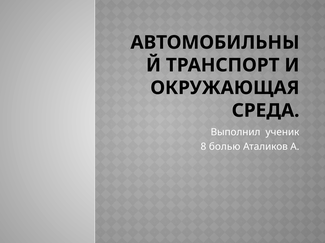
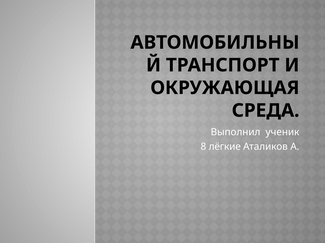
болью: болью -> лёгкие
